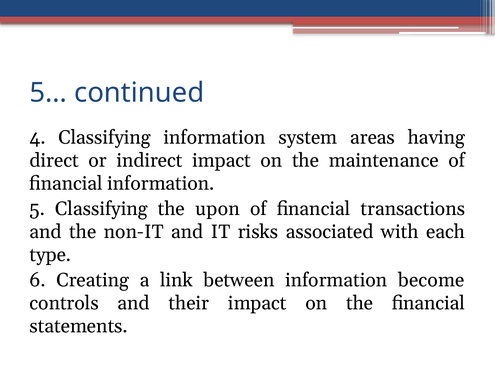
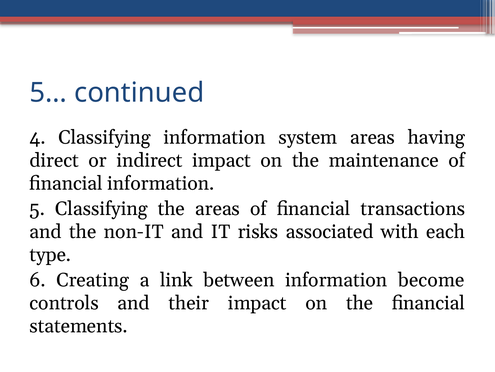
the upon: upon -> areas
